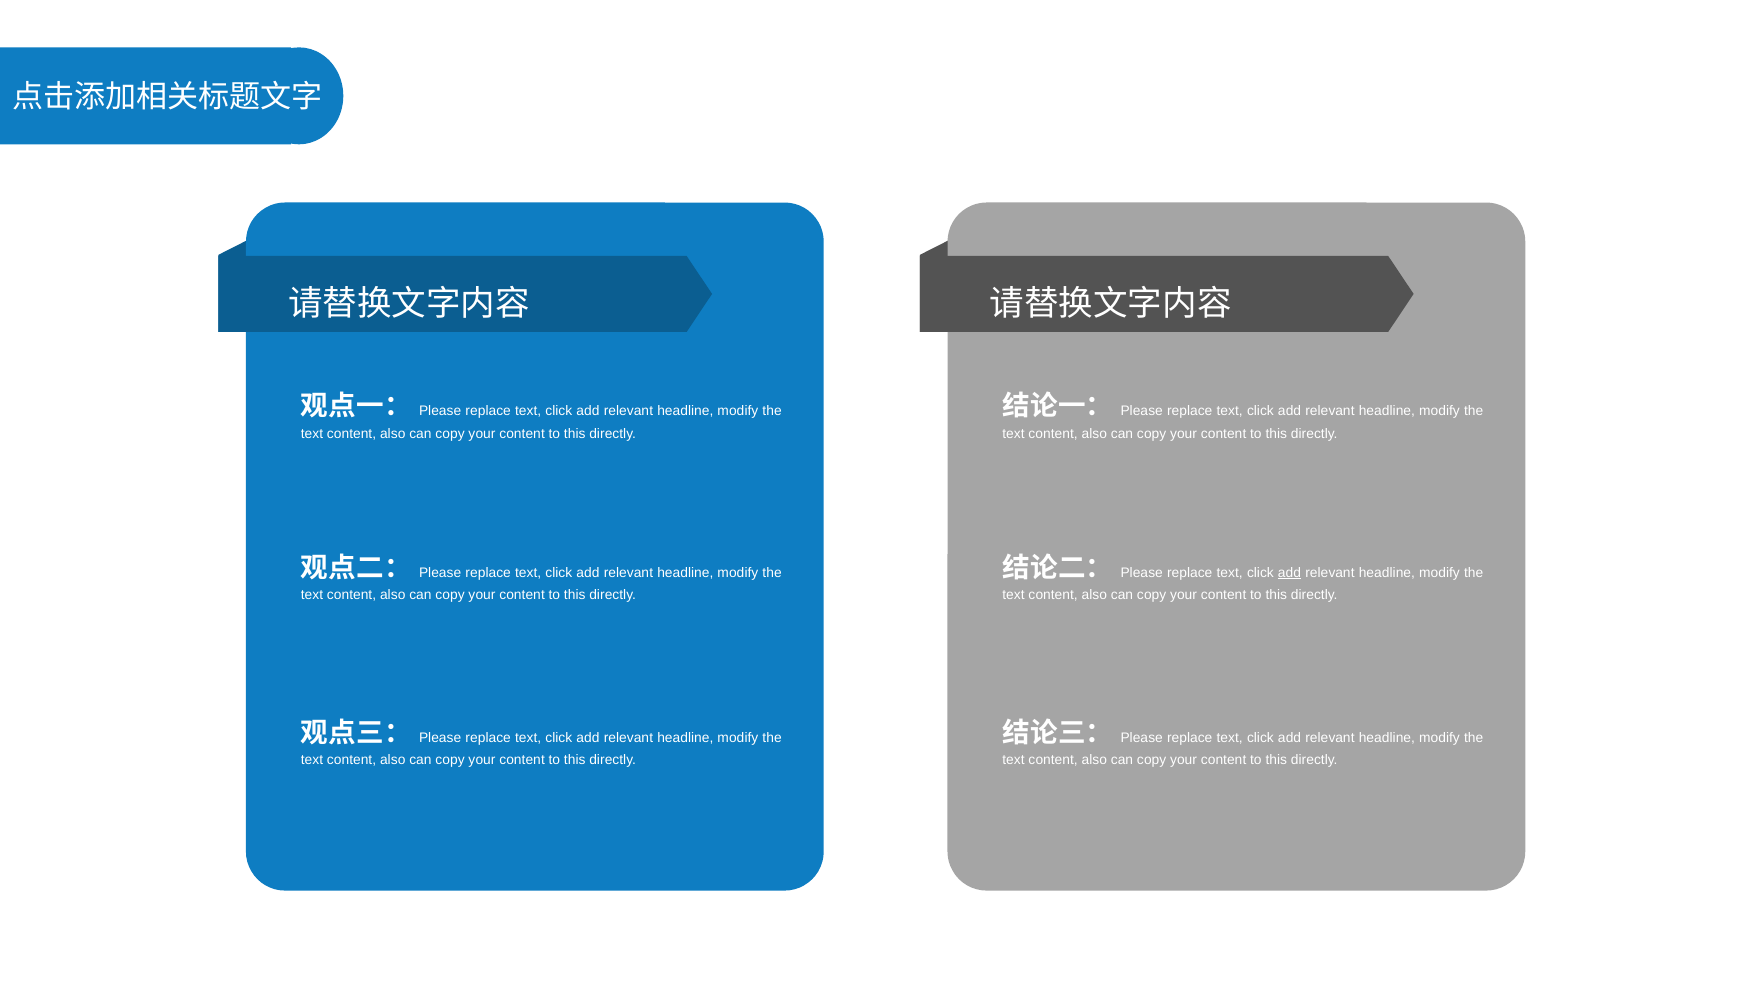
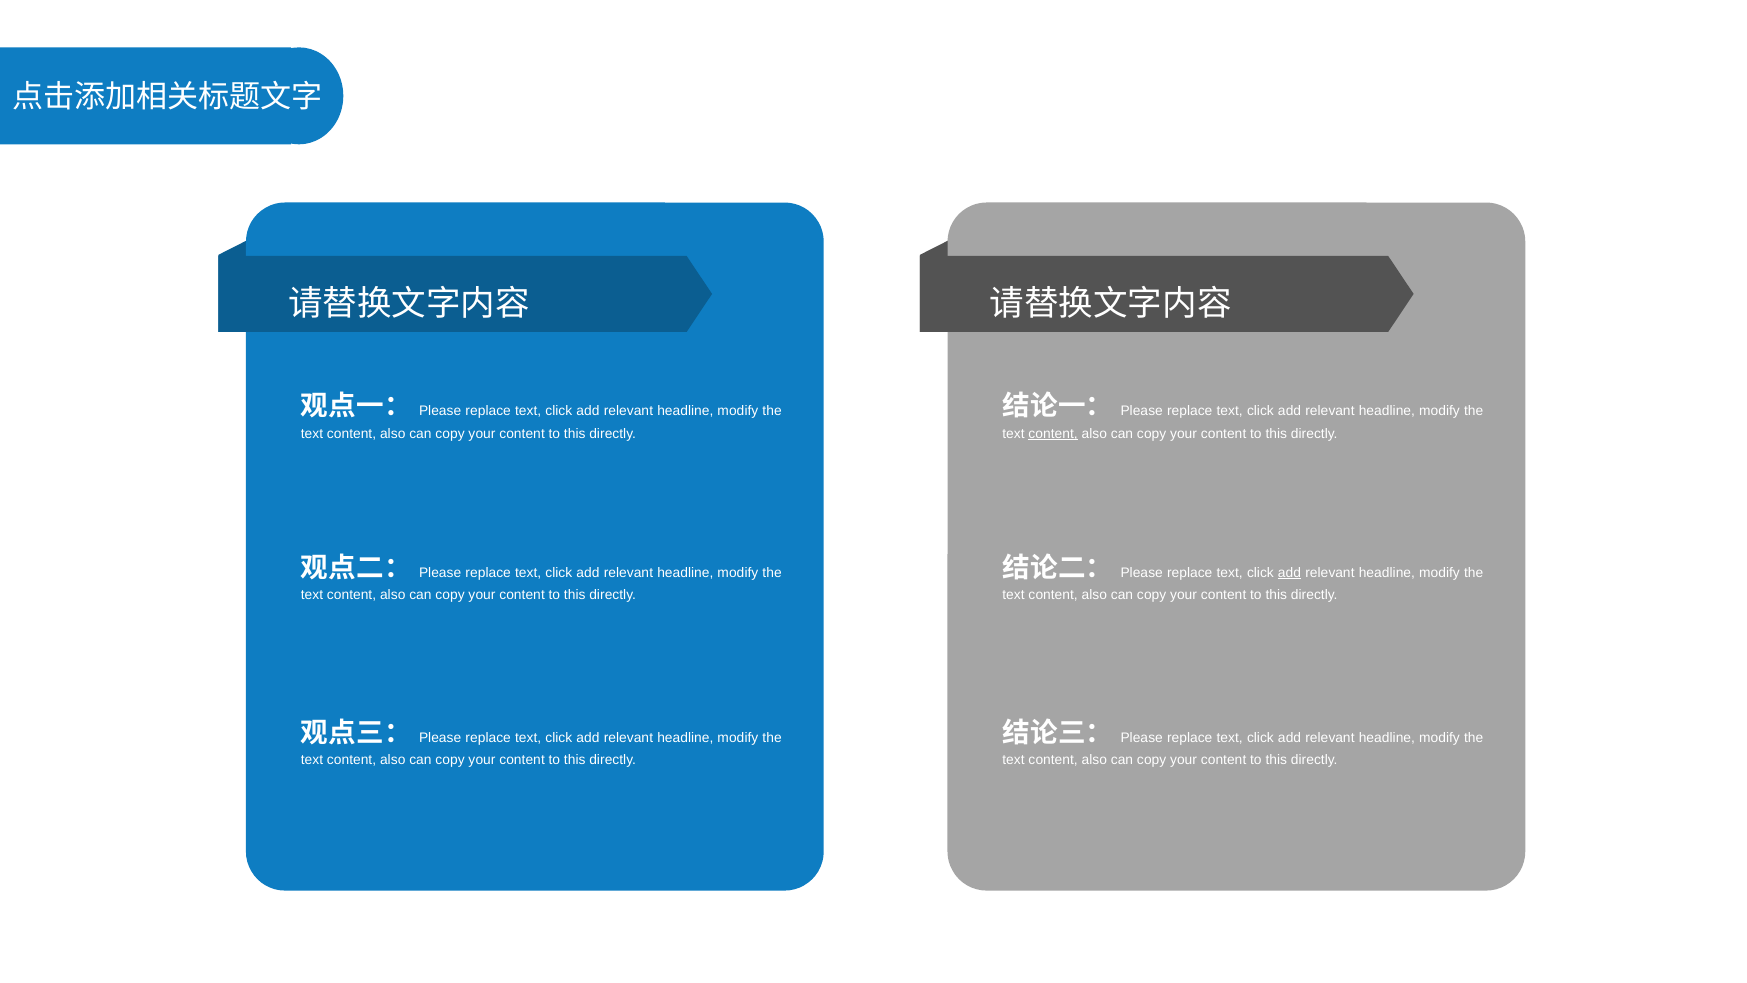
content at (1053, 433) underline: none -> present
